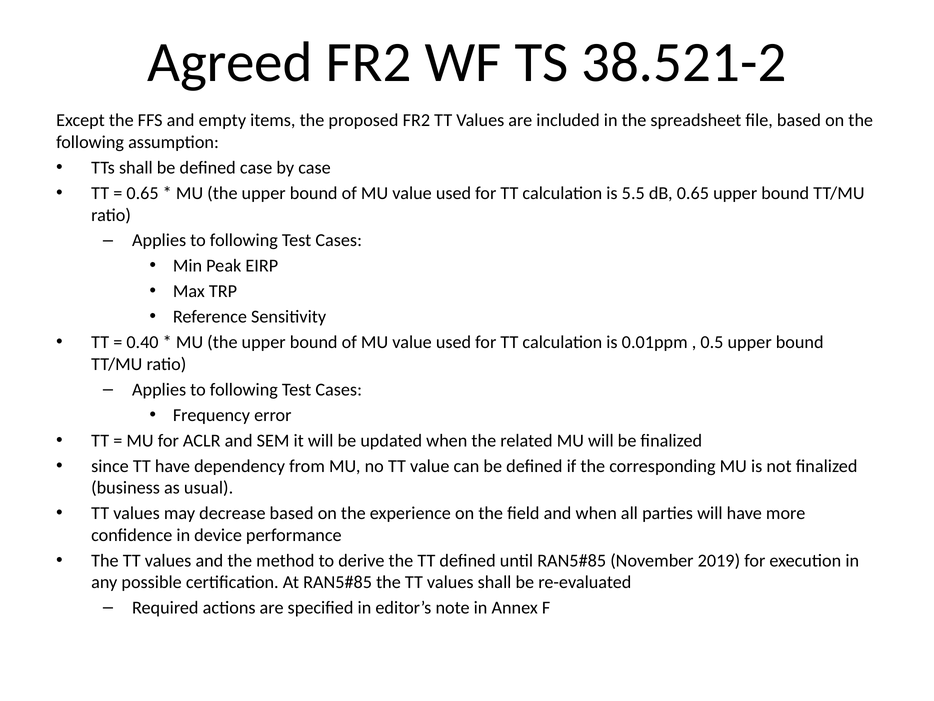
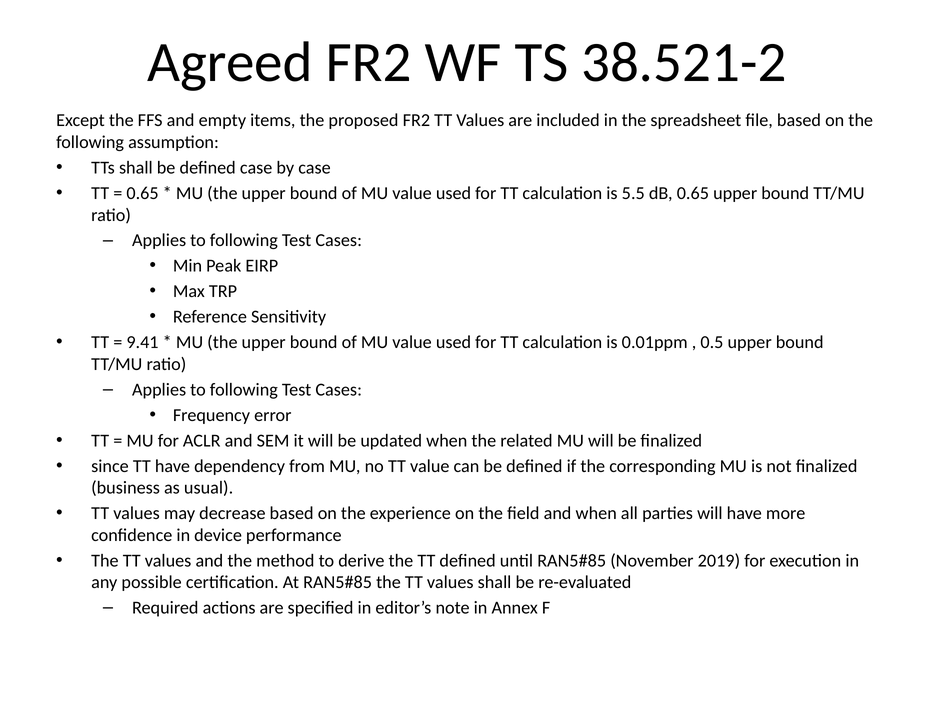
0.40: 0.40 -> 9.41
